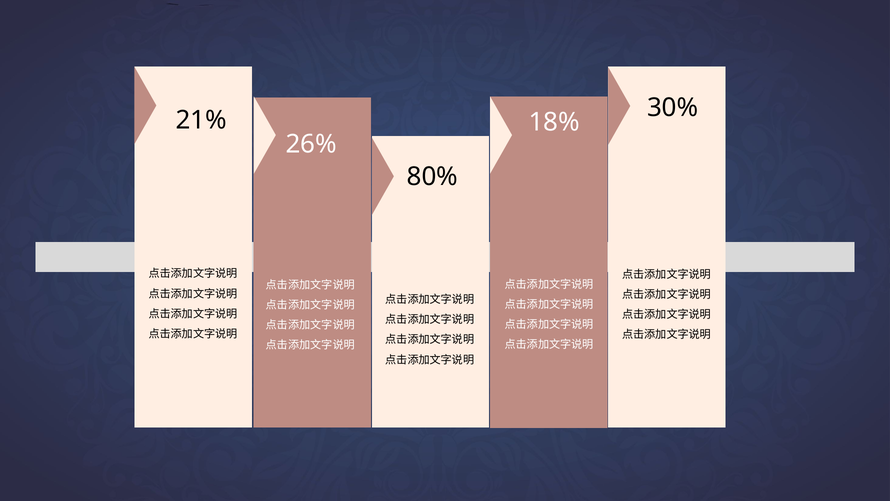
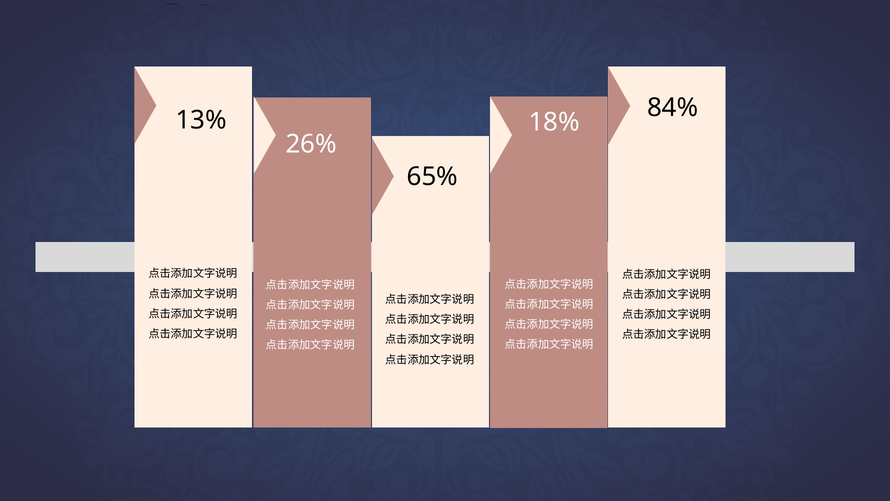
30%: 30% -> 84%
21%: 21% -> 13%
80%: 80% -> 65%
